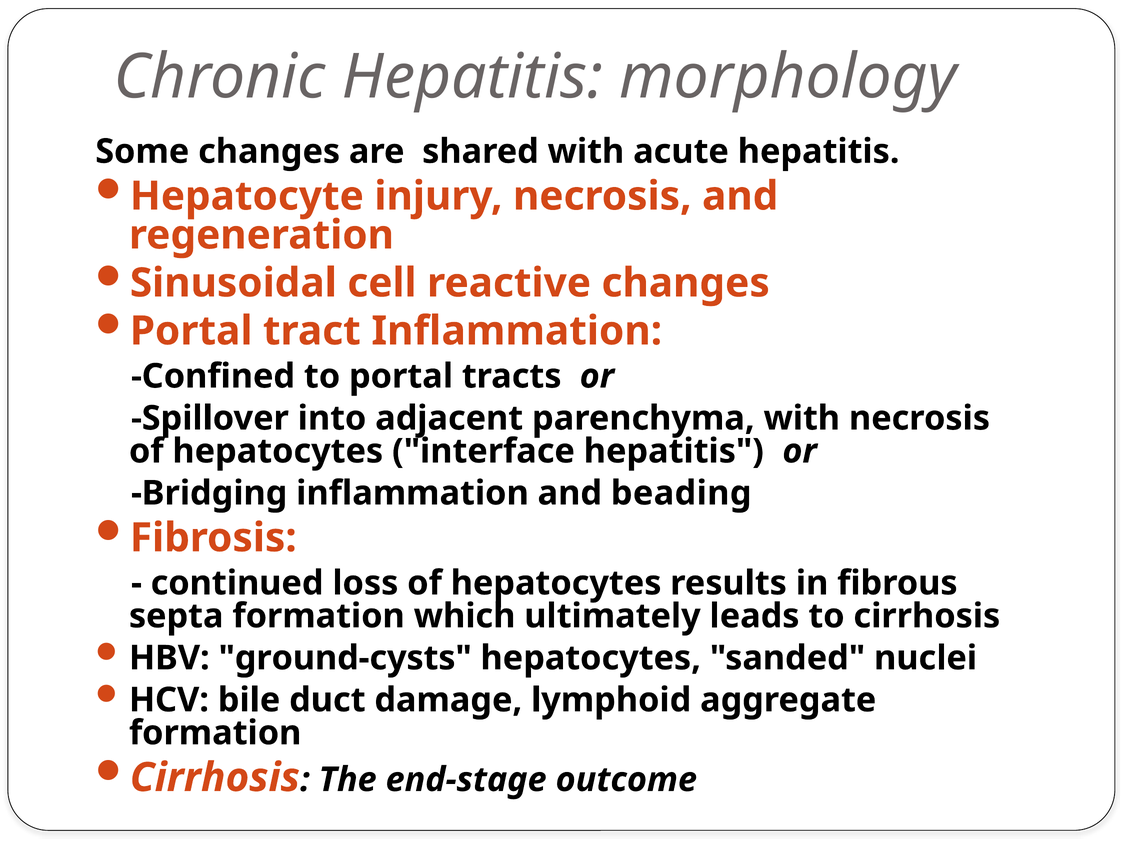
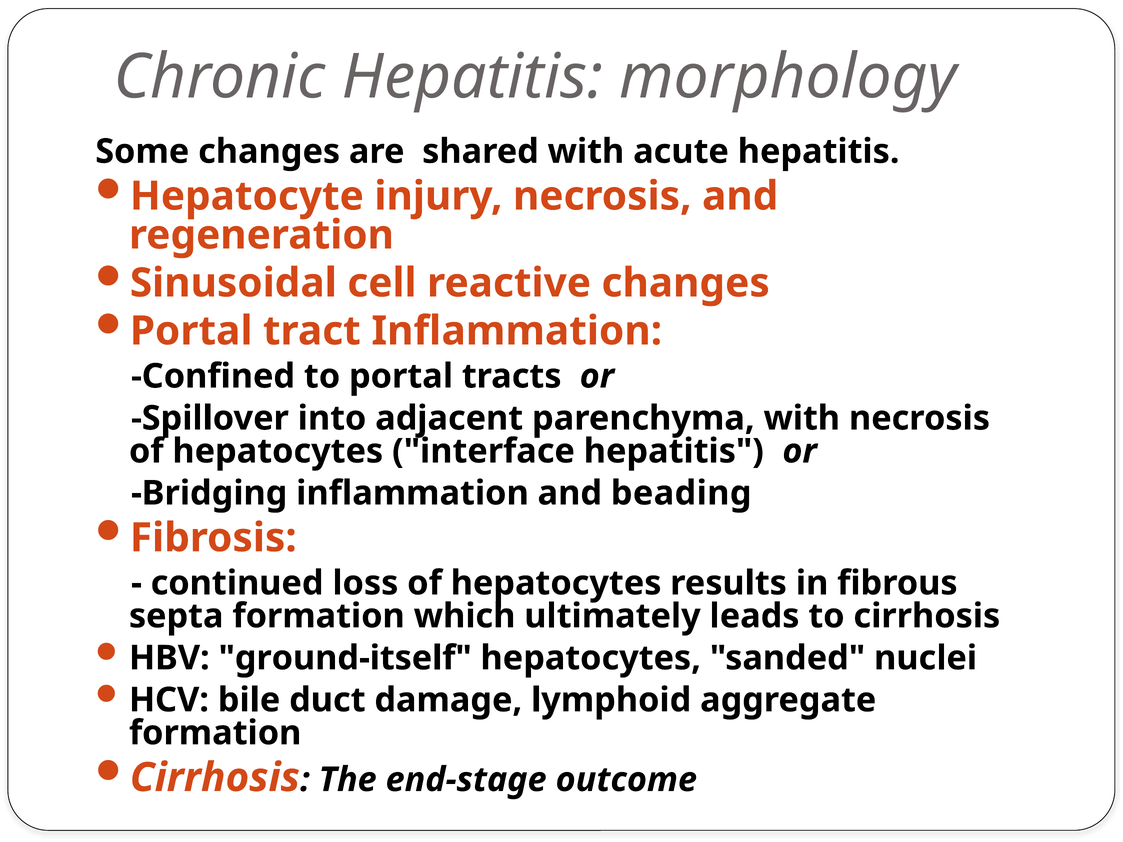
ground-cysts: ground-cysts -> ground-itself
